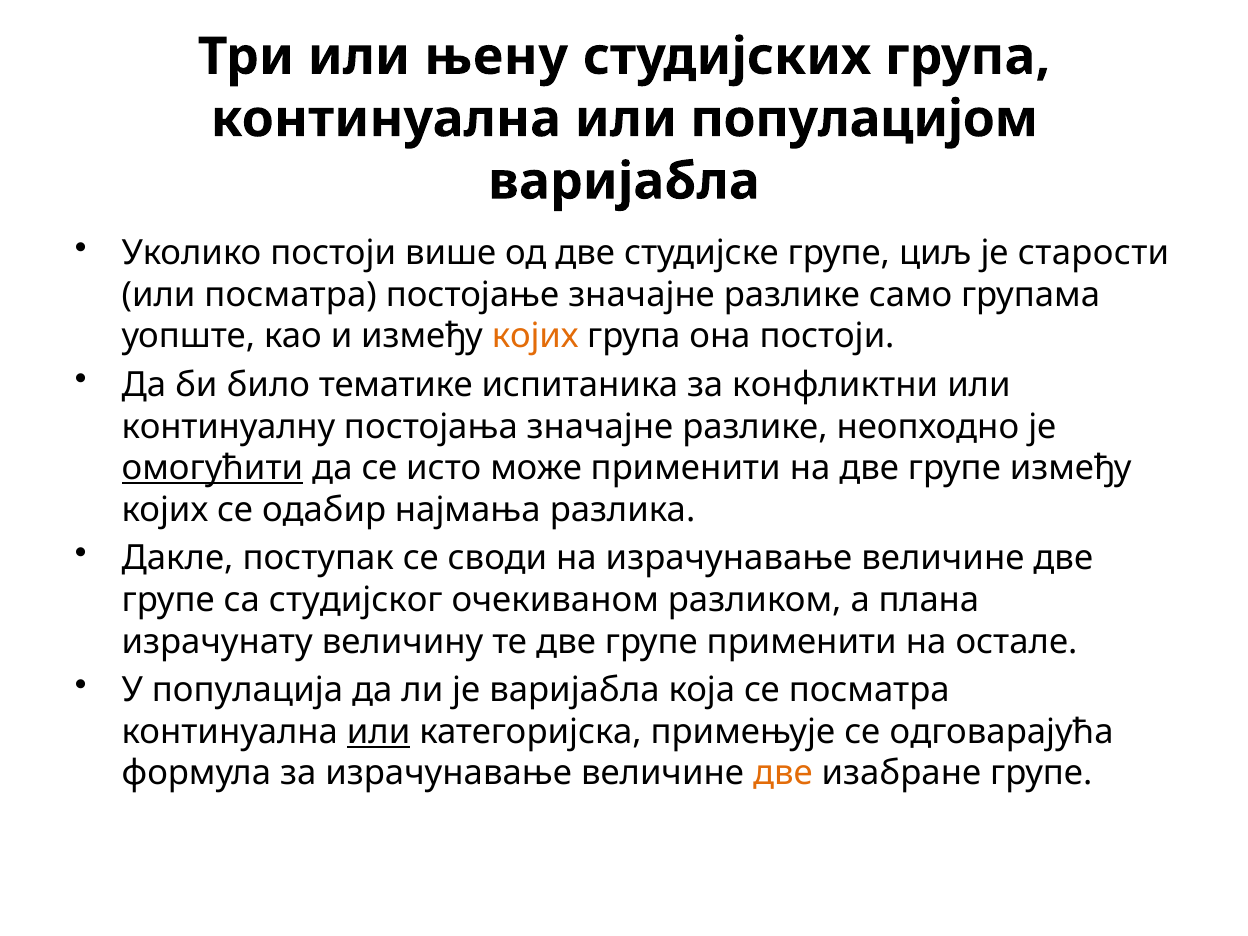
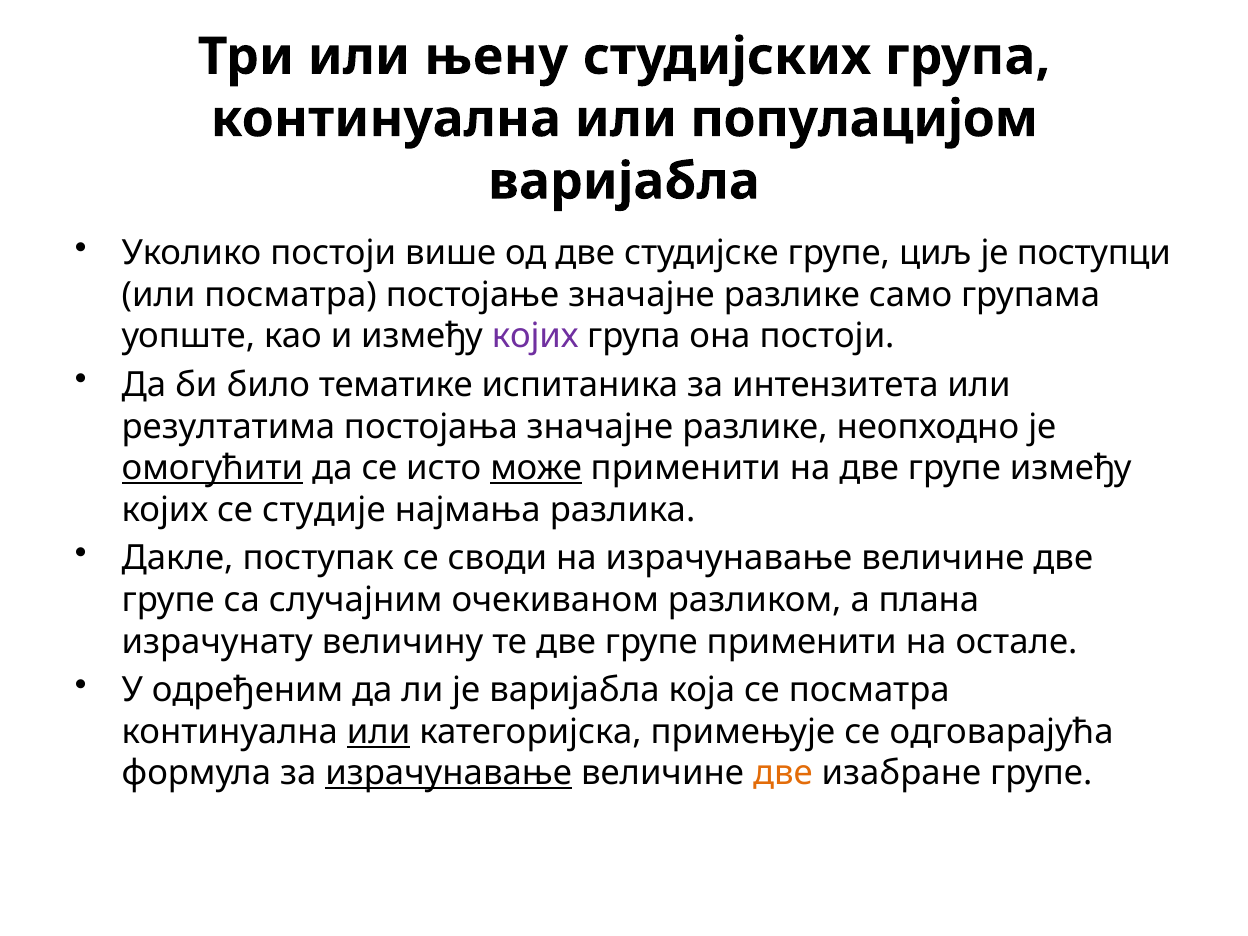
старости: старости -> поступци
којих at (535, 336) colour: orange -> purple
конфликтни: конфликтни -> интензитета
континуалну: континуалну -> резултатима
може underline: none -> present
одабир: одабир -> студије
студијског: студијског -> случајним
популација: популација -> одређеним
израчунавање at (449, 773) underline: none -> present
